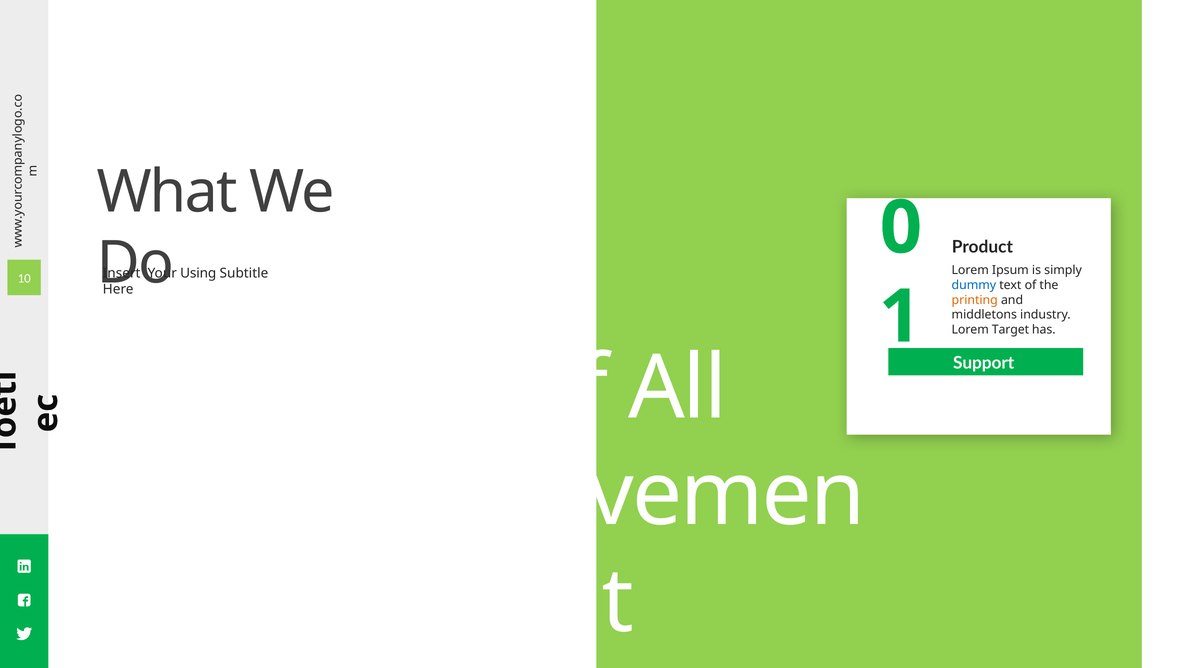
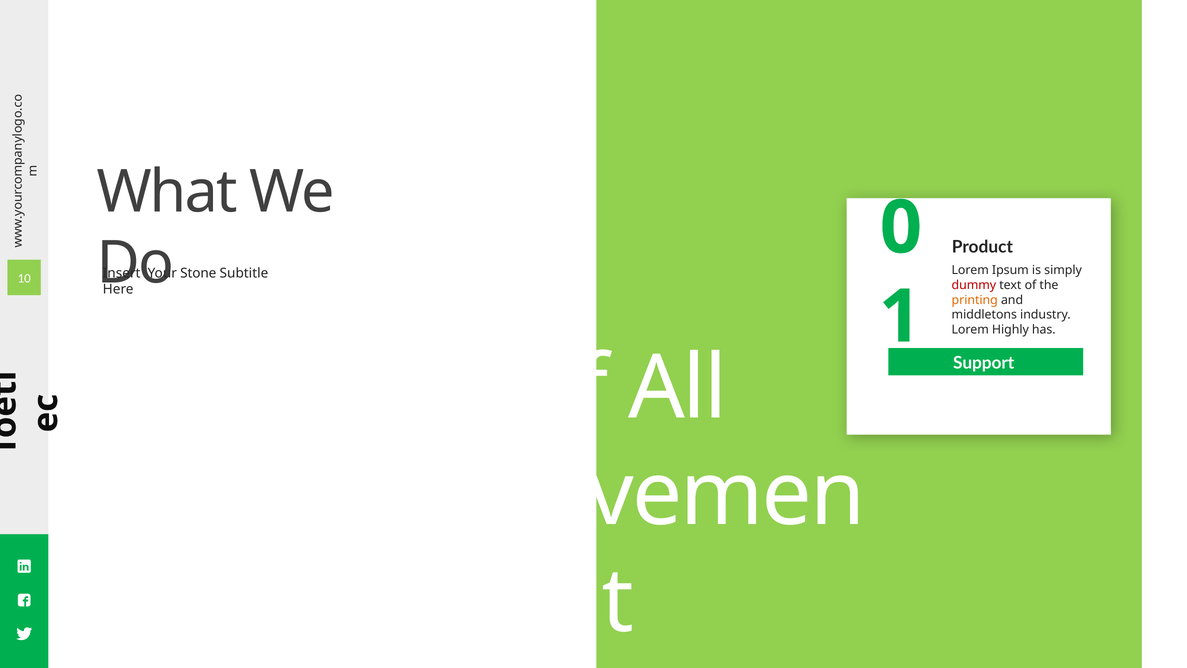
Using: Using -> Stone
dummy colour: blue -> red
Target: Target -> Highly
